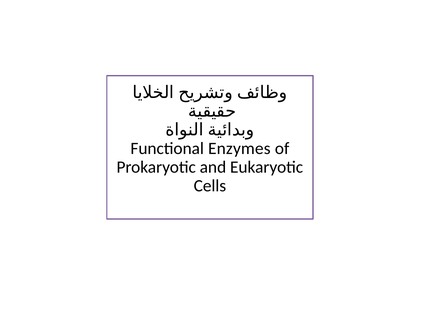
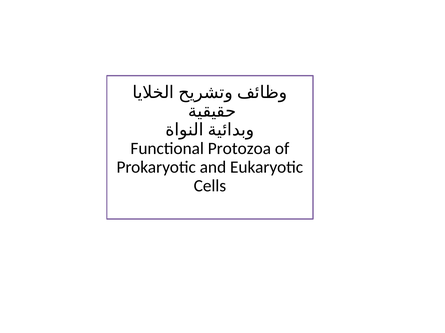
Enzymes: Enzymes -> Protozoa
